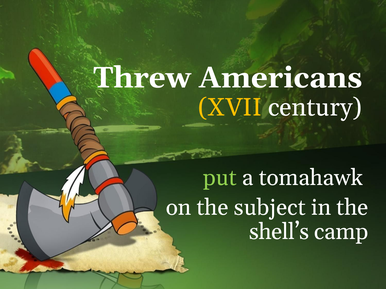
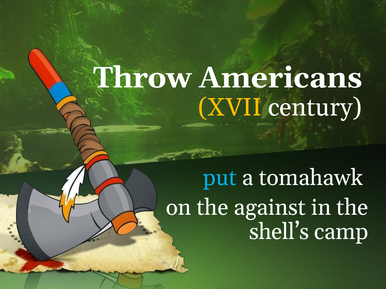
Threw: Threw -> Throw
put colour: light green -> light blue
subject: subject -> against
